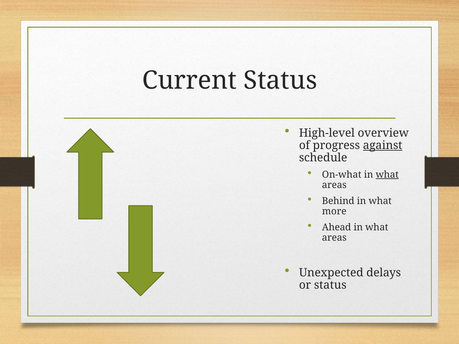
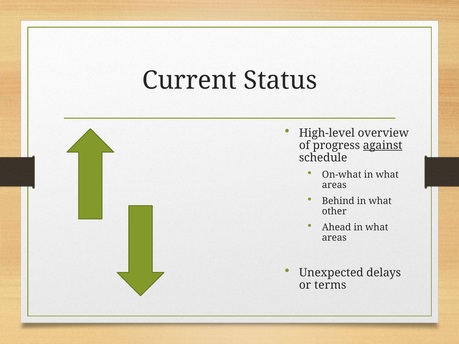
what at (387, 175) underline: present -> none
more: more -> other
or status: status -> terms
